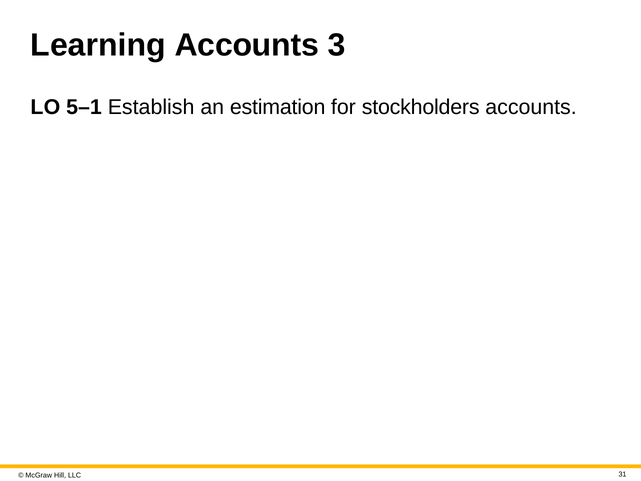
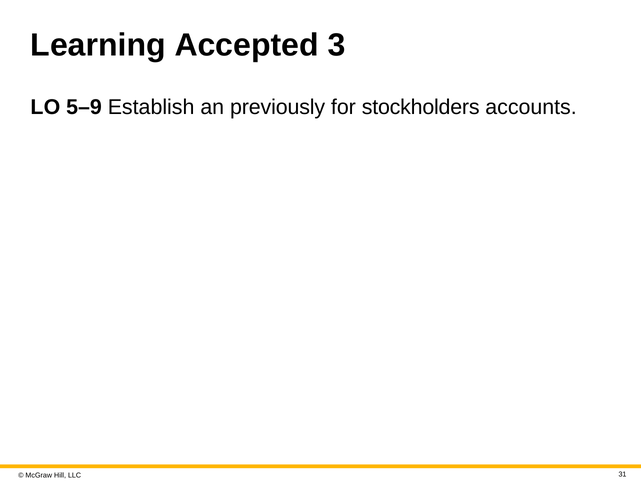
Learning Accounts: Accounts -> Accepted
5–1: 5–1 -> 5–9
estimation: estimation -> previously
